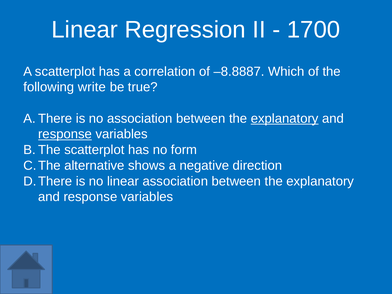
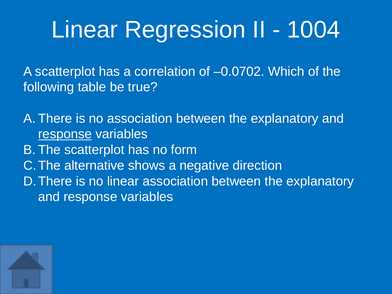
1700: 1700 -> 1004
–8.8887: –8.8887 -> –0.0702
write: write -> table
explanatory at (285, 118) underline: present -> none
